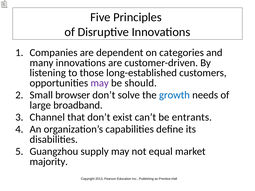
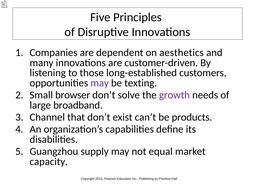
categories: categories -> aesthetics
should: should -> texting
growth colour: blue -> purple
entrants: entrants -> products
majority: majority -> capacity
